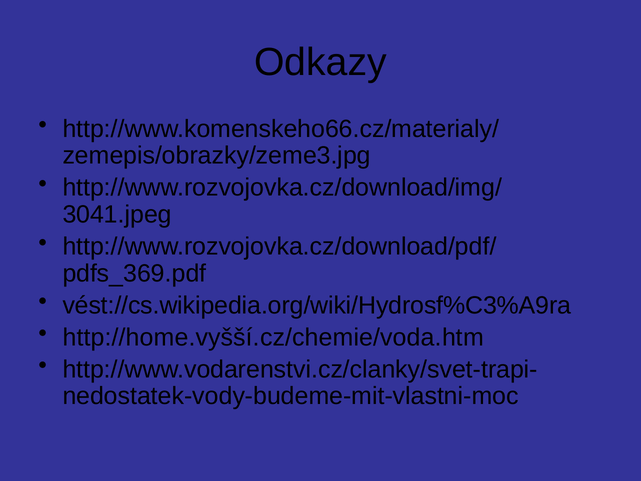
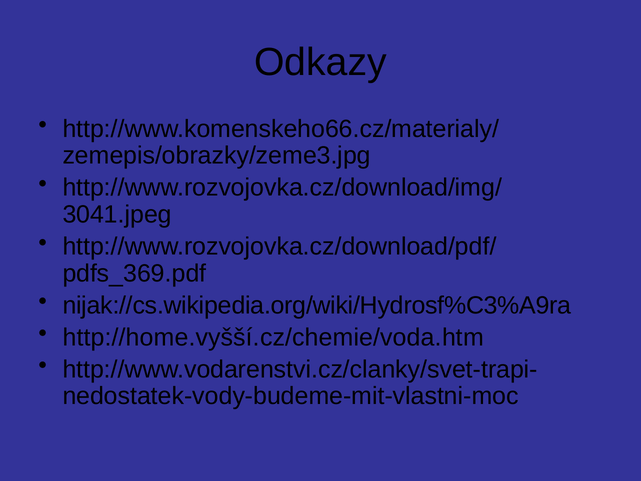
vést://cs.wikipedia.org/wiki/Hydrosf%C3%A9ra: vést://cs.wikipedia.org/wiki/Hydrosf%C3%A9ra -> nijak://cs.wikipedia.org/wiki/Hydrosf%C3%A9ra
